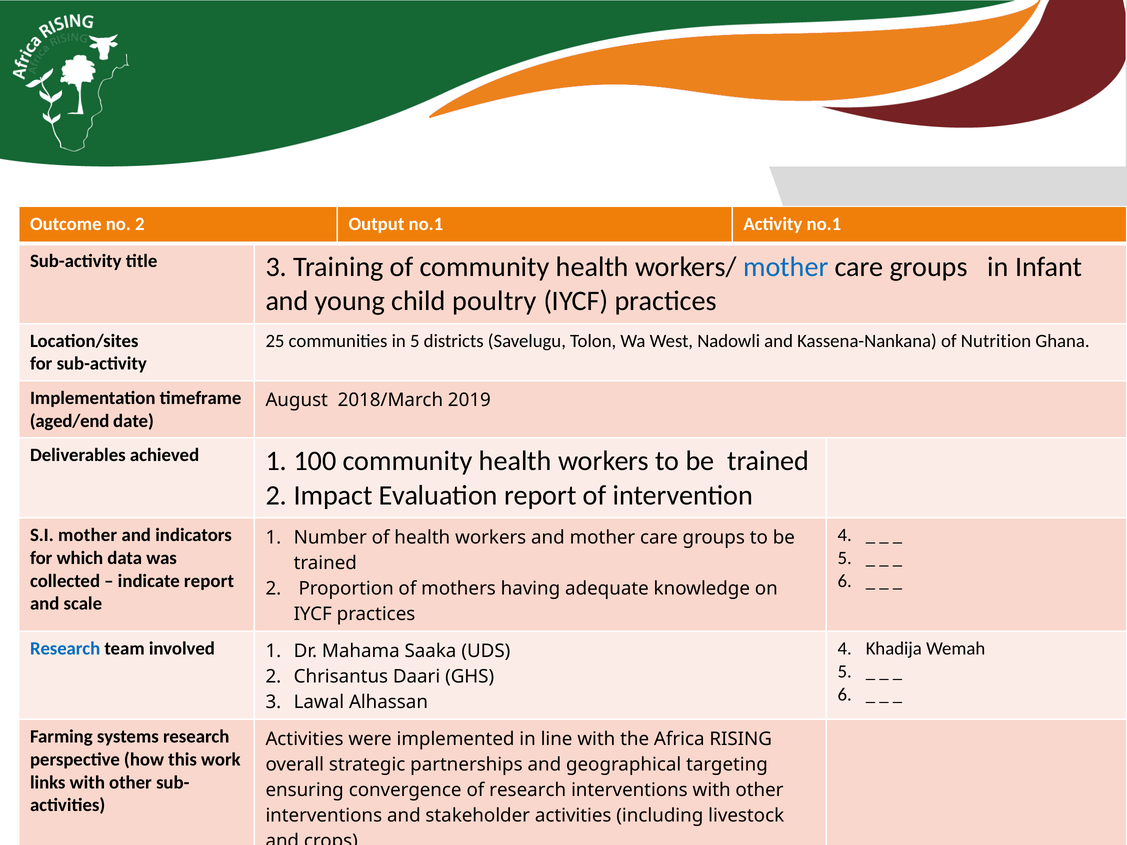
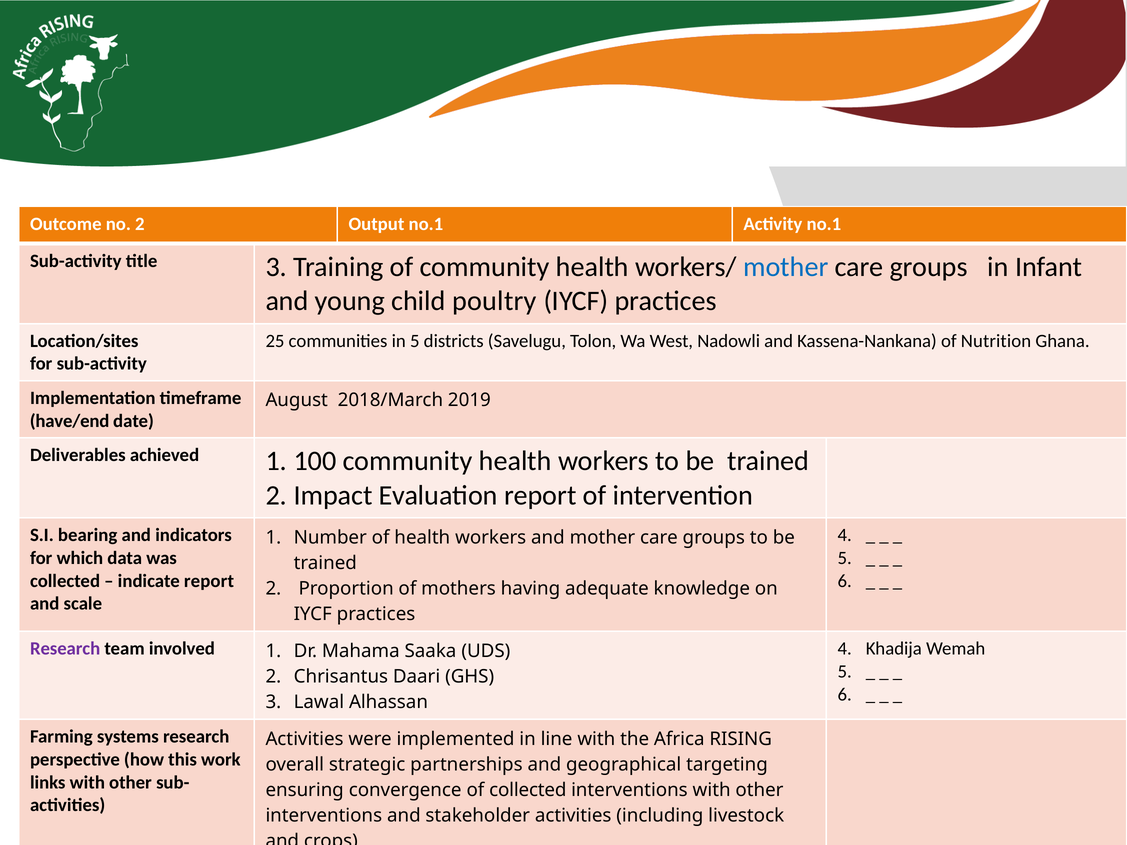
aged/end: aged/end -> have/end
S.I mother: mother -> bearing
Research at (65, 649) colour: blue -> purple
of research: research -> collected
